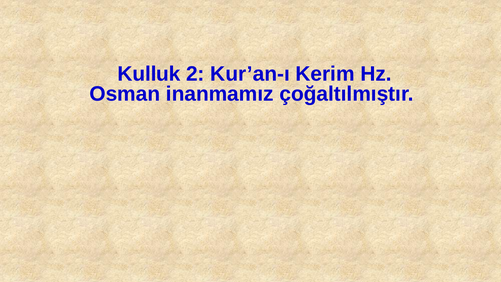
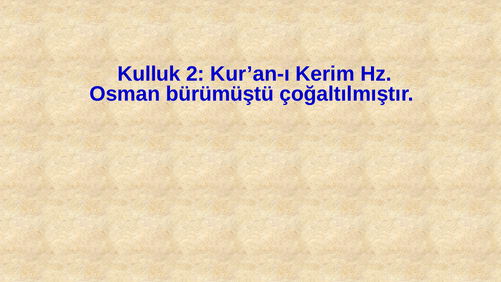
inanmamız: inanmamız -> bürümüştü
